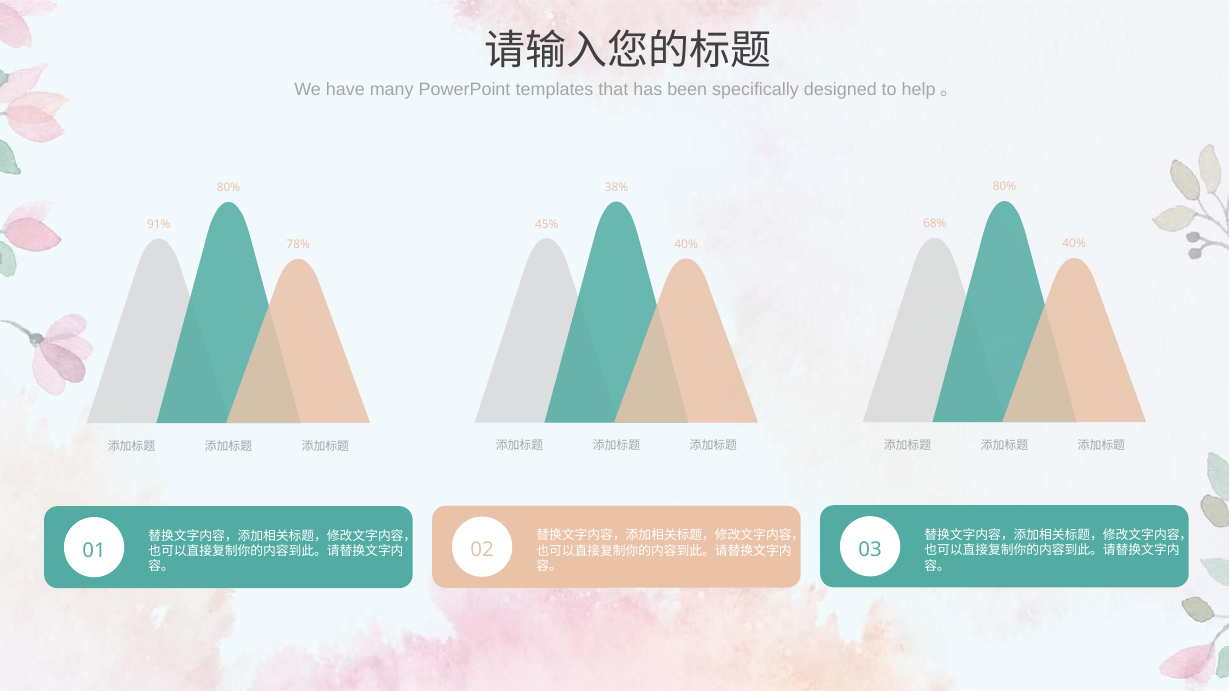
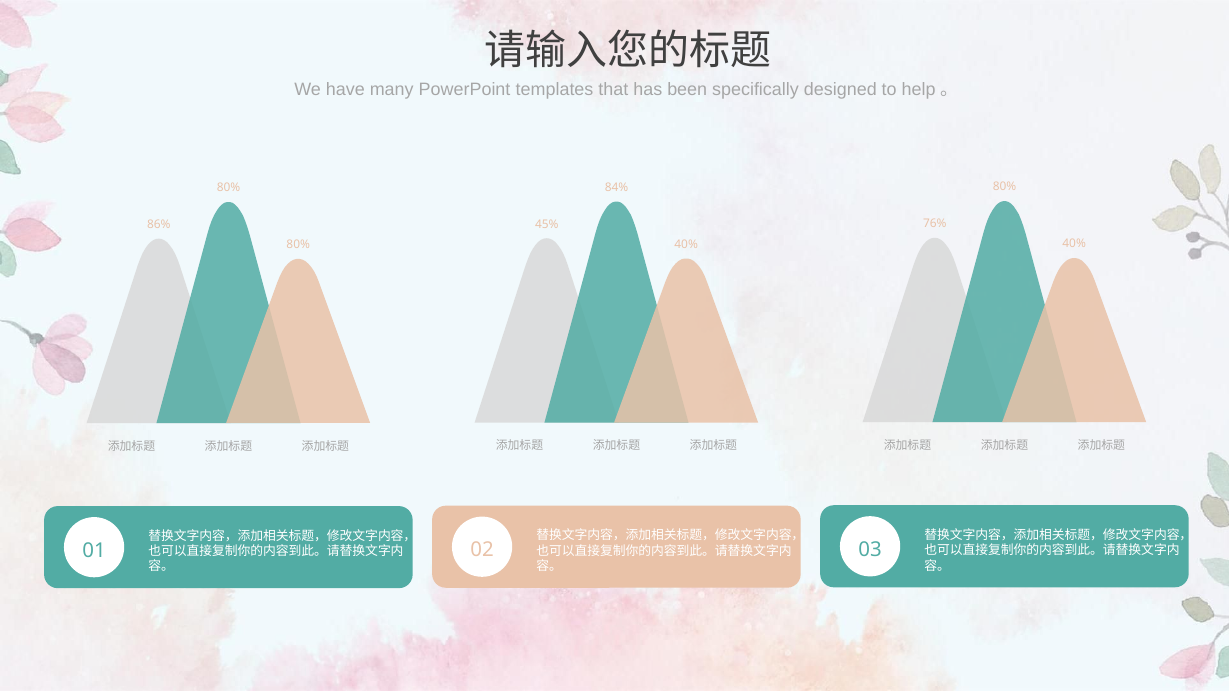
38%: 38% -> 84%
68%: 68% -> 76%
91%: 91% -> 86%
78% at (298, 245): 78% -> 80%
